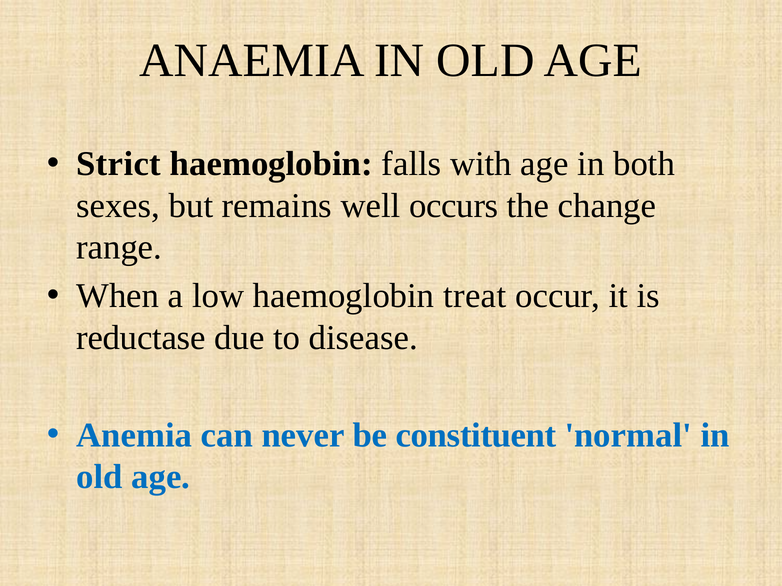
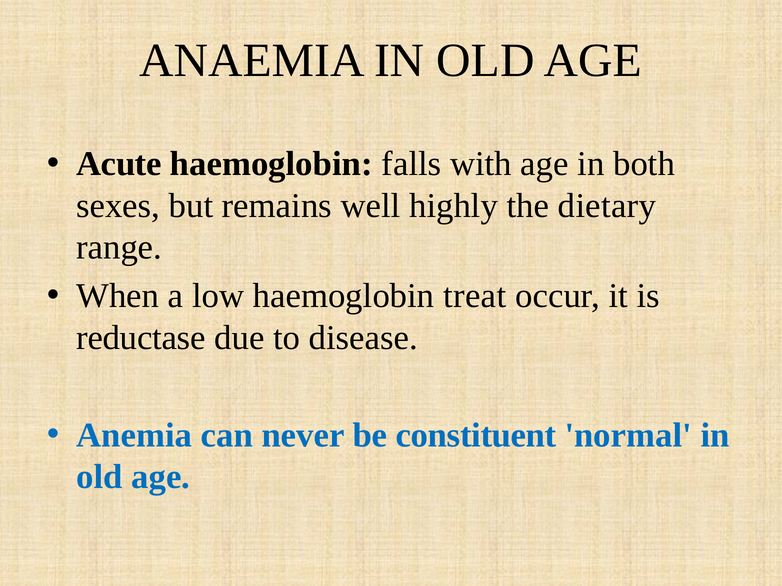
Strict: Strict -> Acute
occurs: occurs -> highly
change: change -> dietary
